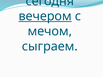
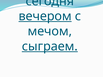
сыграем underline: none -> present
